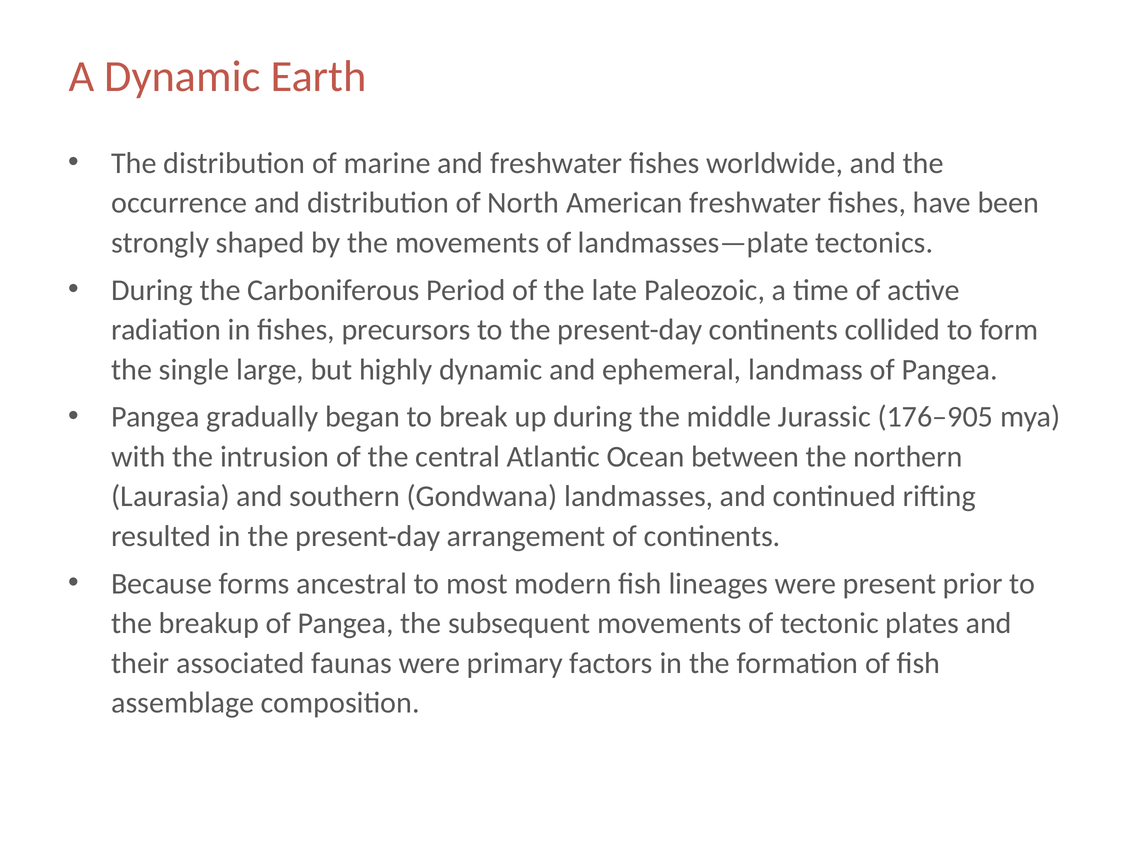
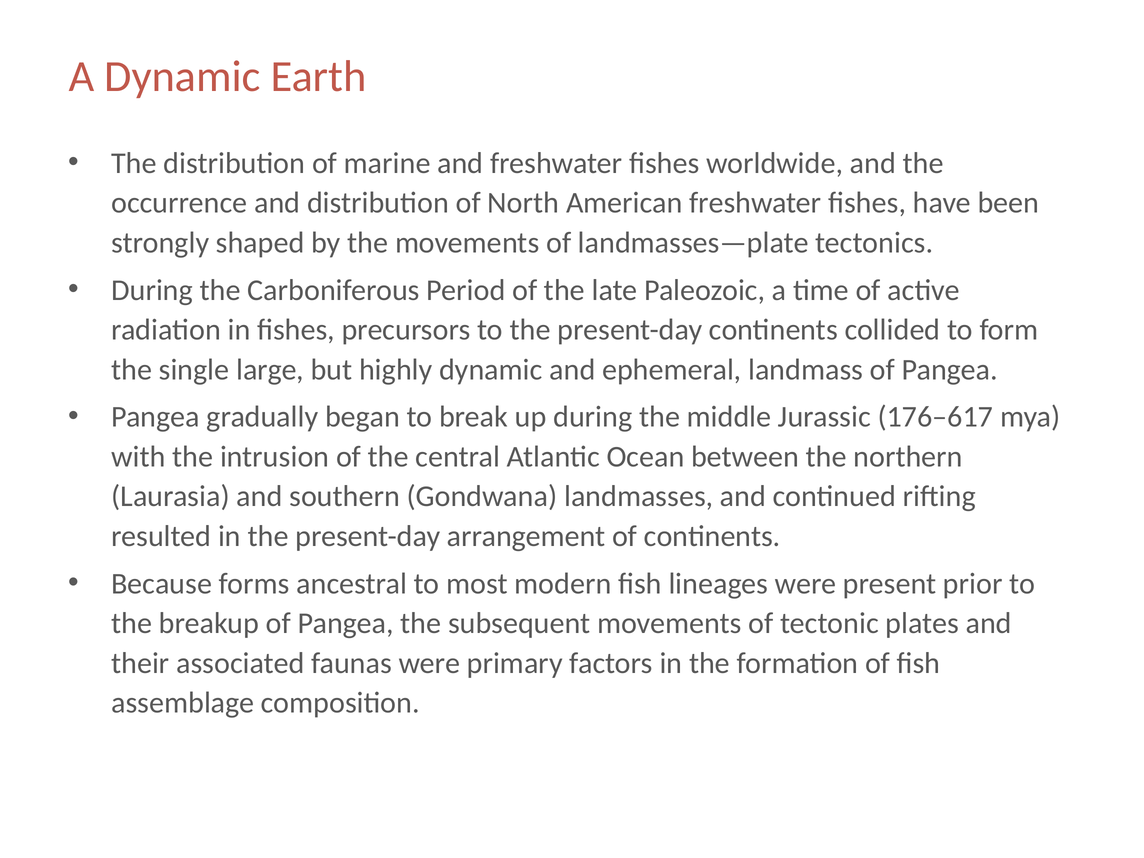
176–905: 176–905 -> 176–617
